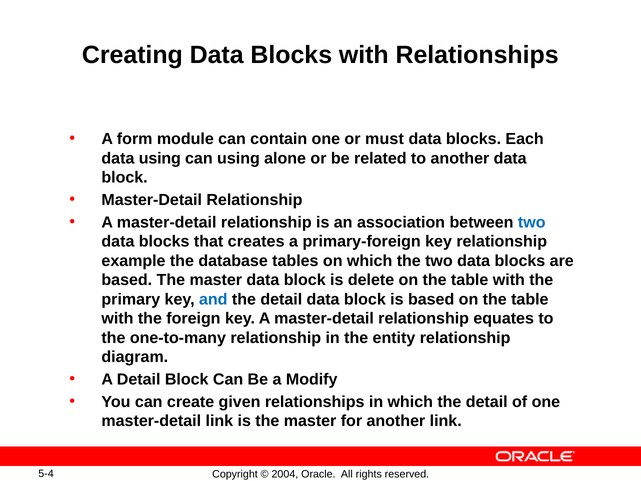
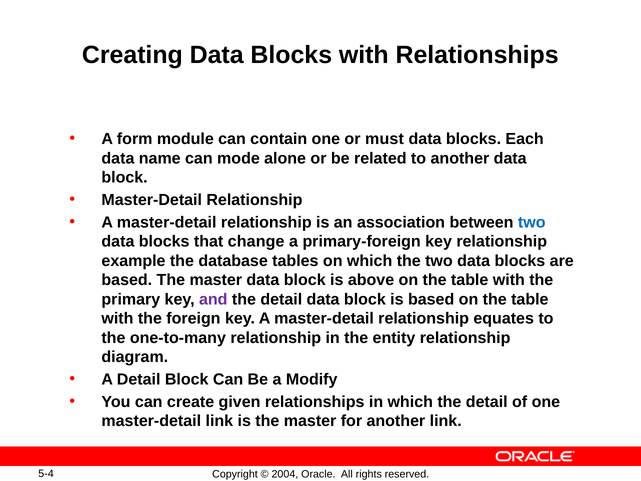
data using: using -> name
can using: using -> mode
creates: creates -> change
delete: delete -> above
and colour: blue -> purple
